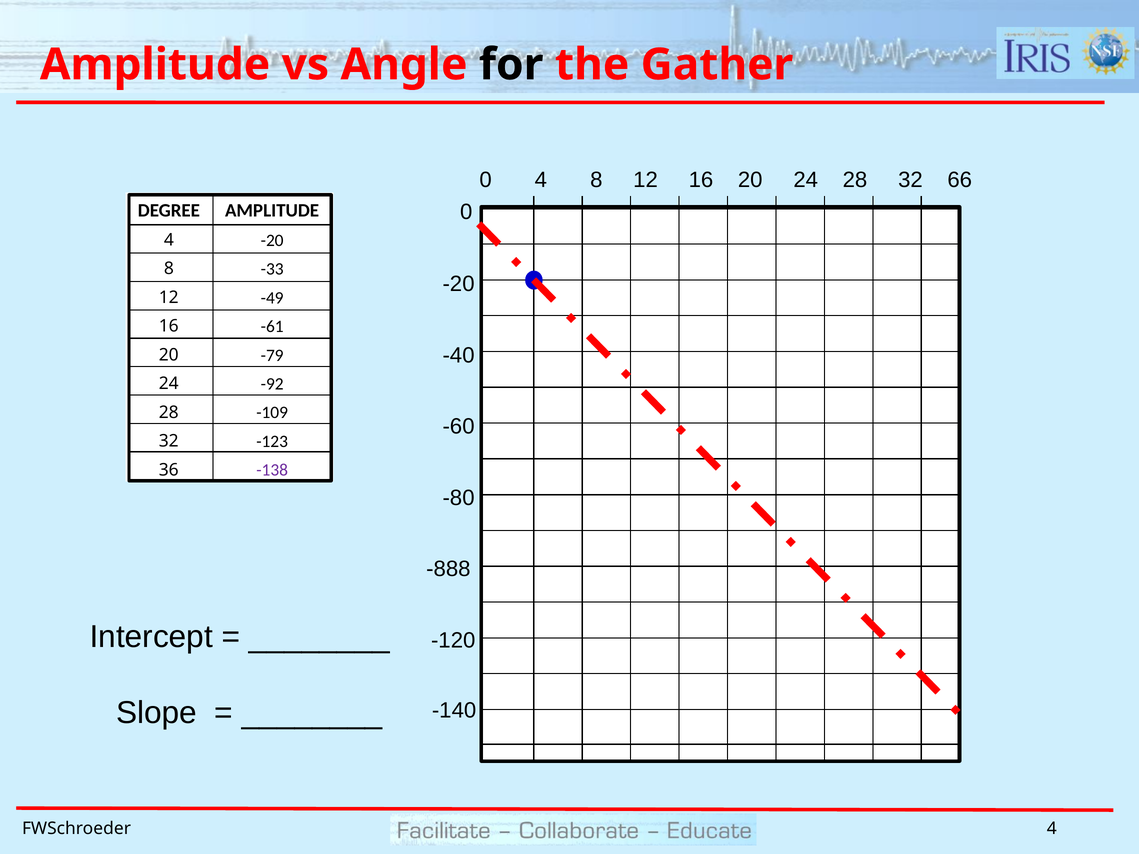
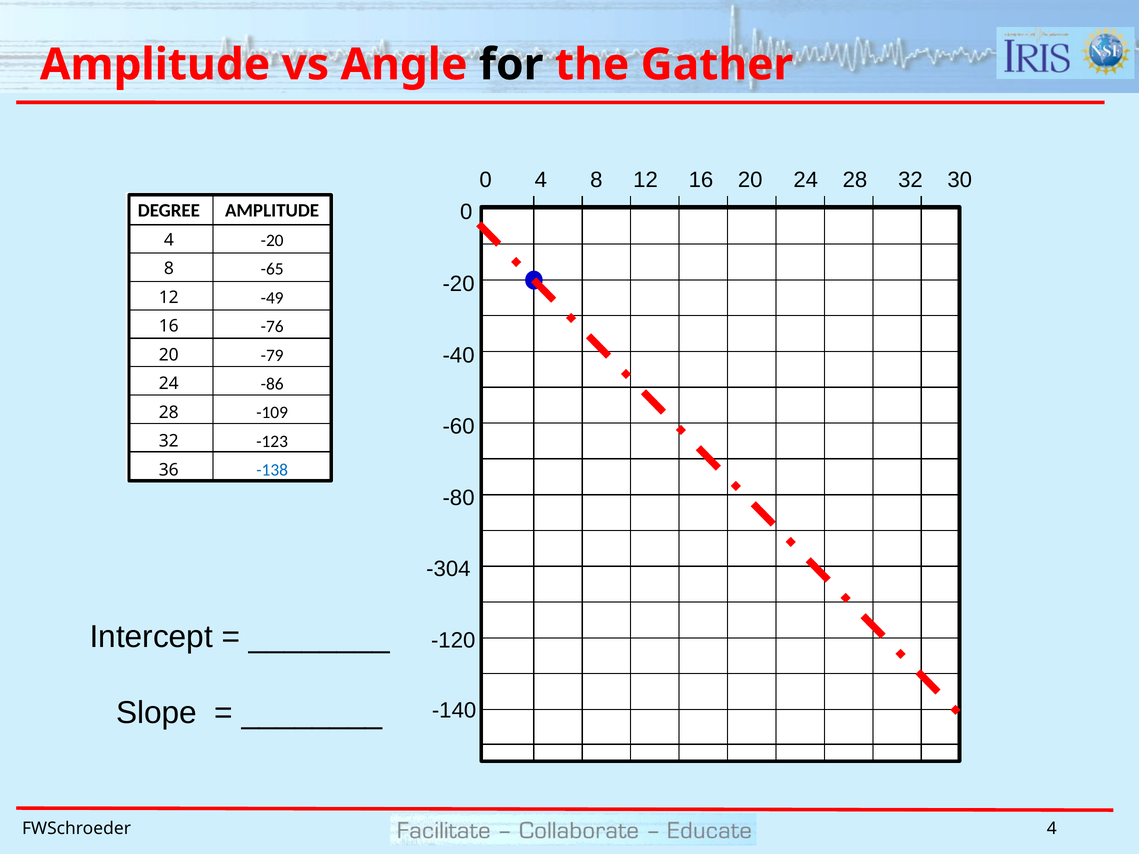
66: 66 -> 30
-33: -33 -> -65
-61: -61 -> -76
-92: -92 -> -86
-138 colour: purple -> blue
-888: -888 -> -304
